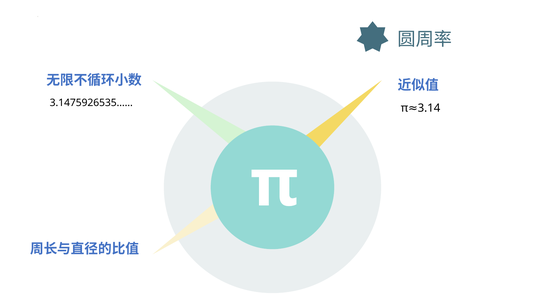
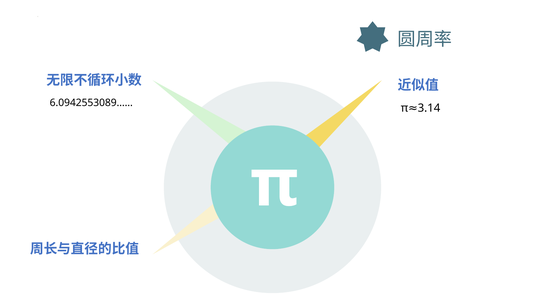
3.1475926535……: 3.1475926535…… -> 6.0942553089……
